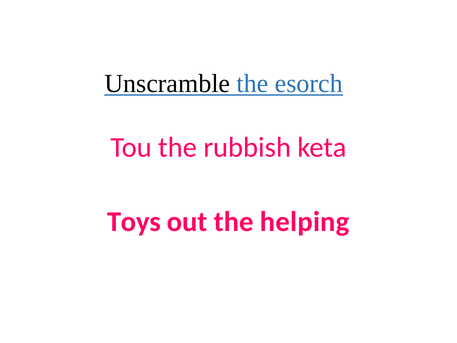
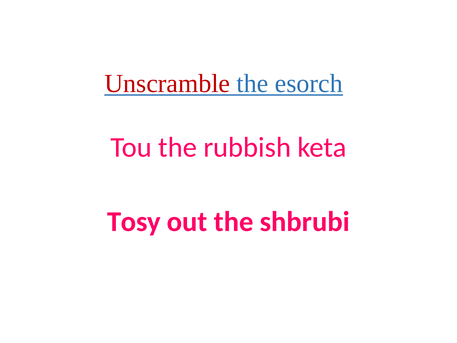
Unscramble colour: black -> red
Toys: Toys -> Tosy
helping: helping -> shbrubi
